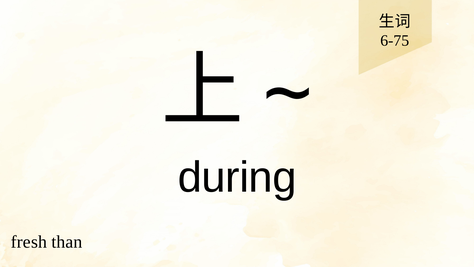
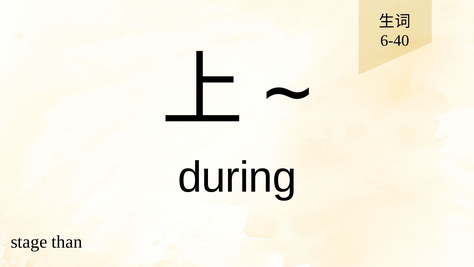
6-75: 6-75 -> 6-40
fresh: fresh -> stage
